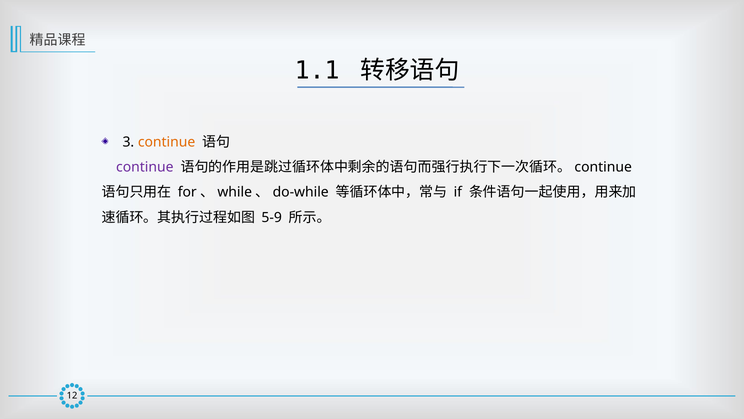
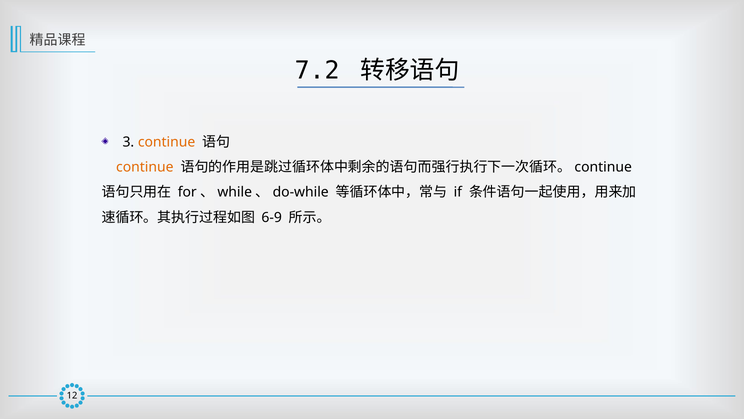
1.1: 1.1 -> 7.2
continue at (145, 167) colour: purple -> orange
5-9: 5-9 -> 6-9
